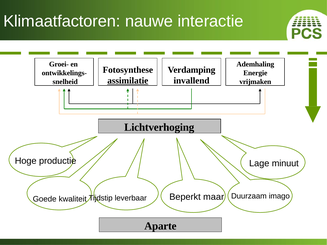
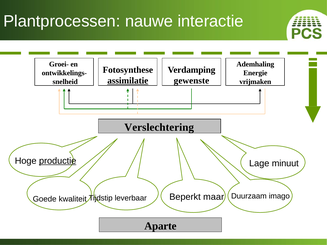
Klimaatfactoren: Klimaatfactoren -> Plantprocessen
invallend: invallend -> gewenste
Lichtverhoging: Lichtverhoging -> Verslechtering
productie underline: none -> present
